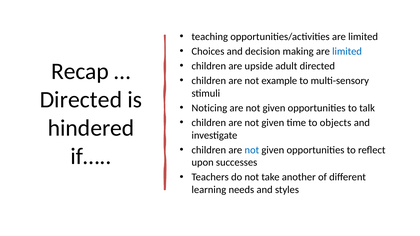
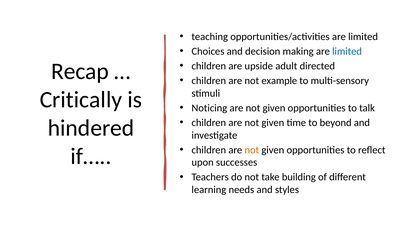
Directed at (81, 100): Directed -> Critically
objects: objects -> beyond
not at (252, 150) colour: blue -> orange
another: another -> building
